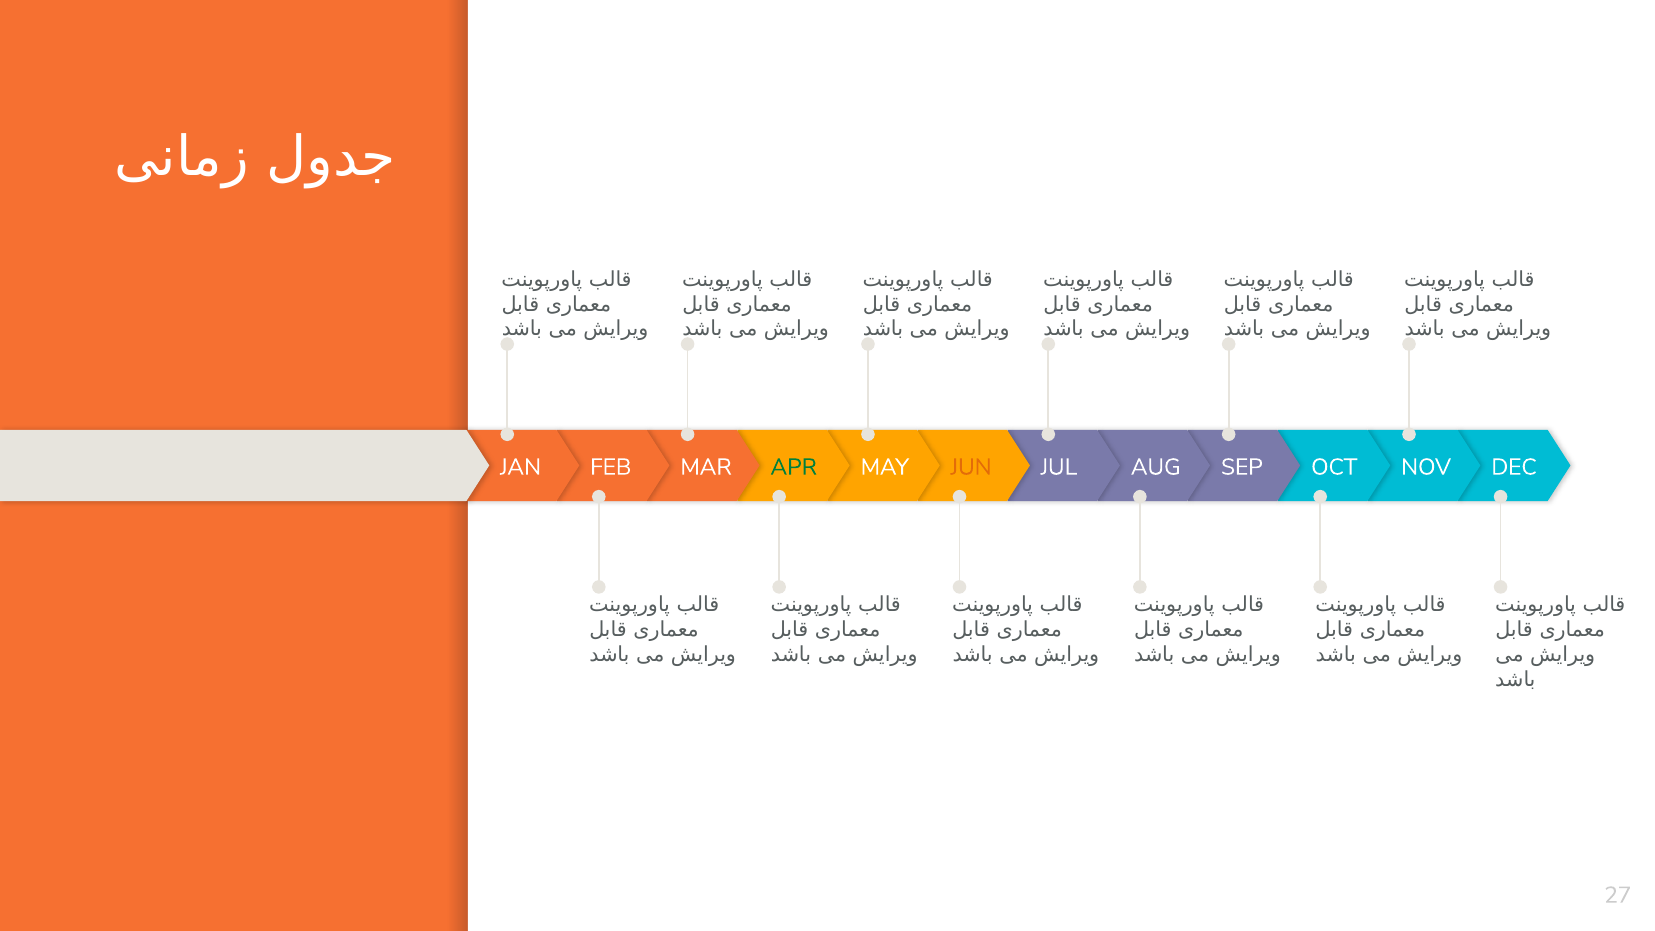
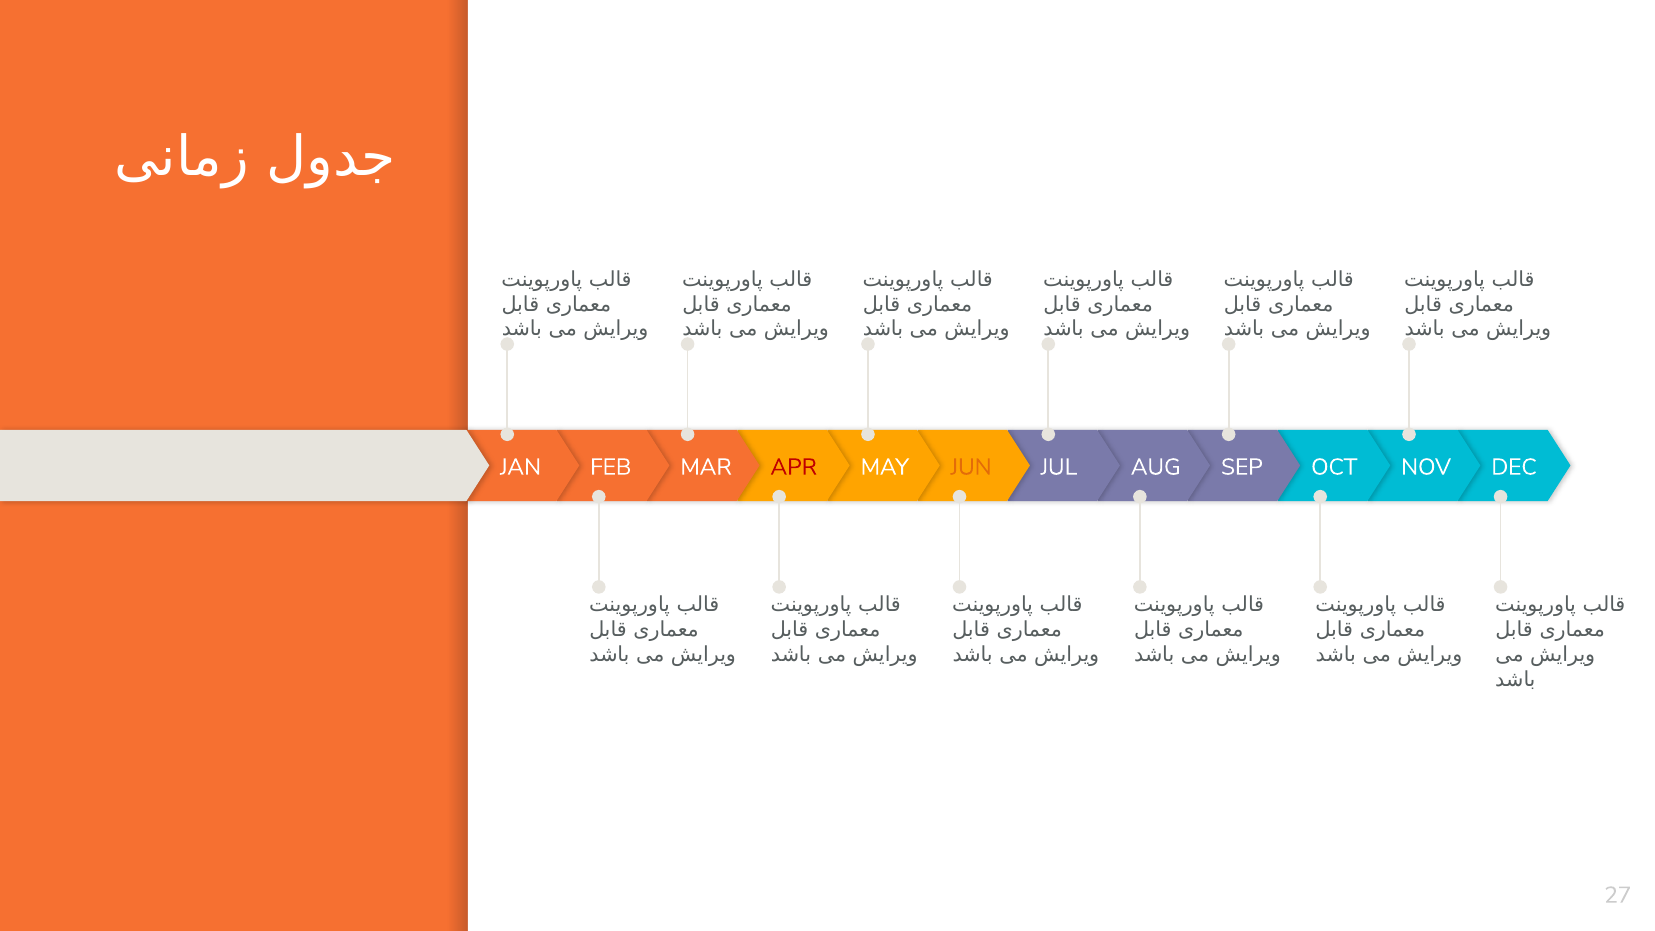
APR colour: green -> red
